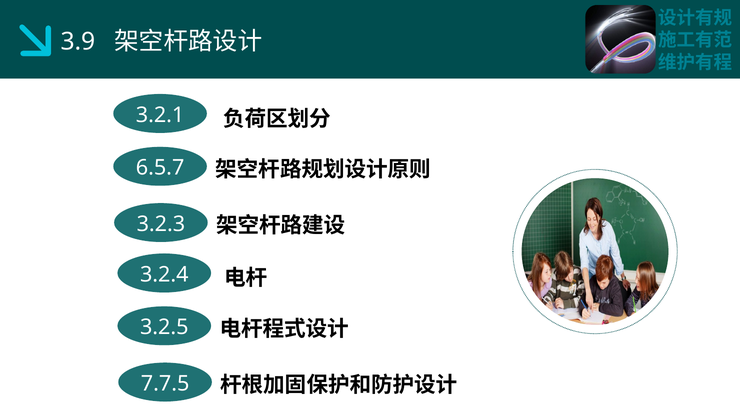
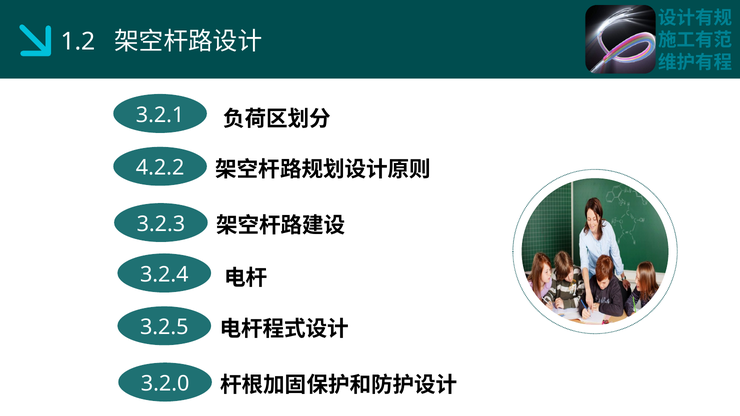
3.9: 3.9 -> 1.2
6.5.7: 6.5.7 -> 4.2.2
7.7.5: 7.7.5 -> 3.2.0
